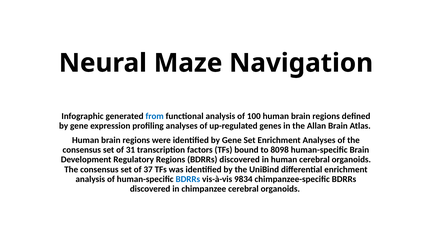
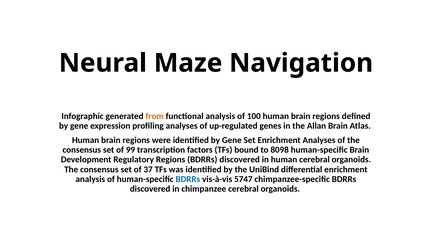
from colour: blue -> orange
31: 31 -> 99
9834: 9834 -> 5747
